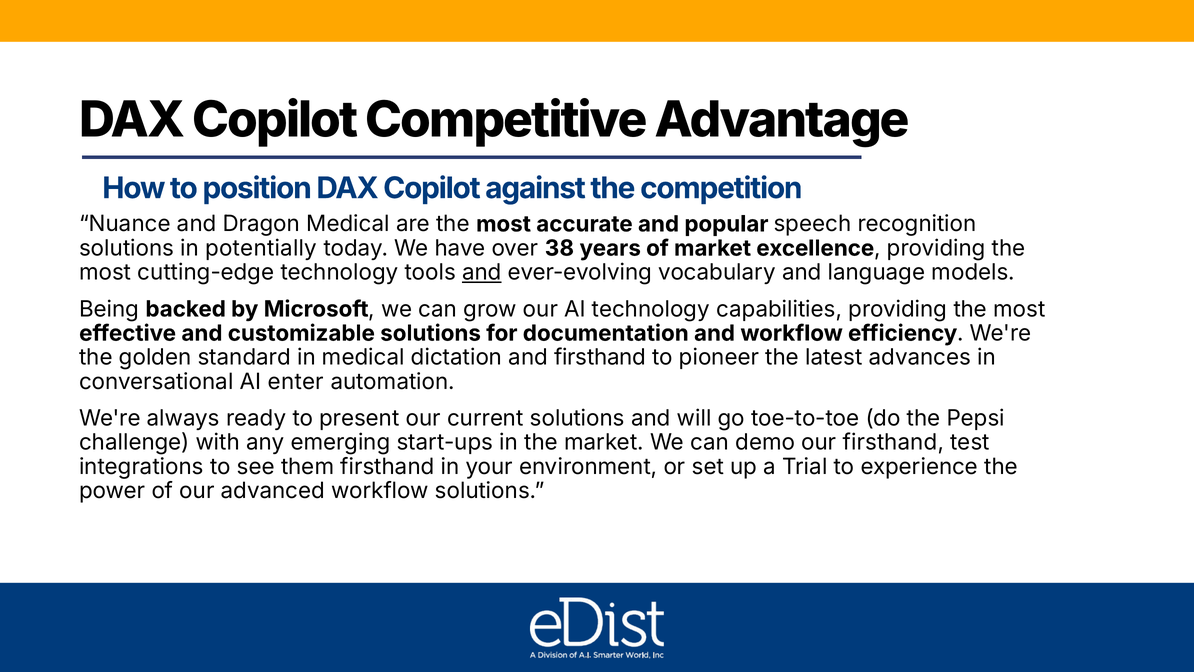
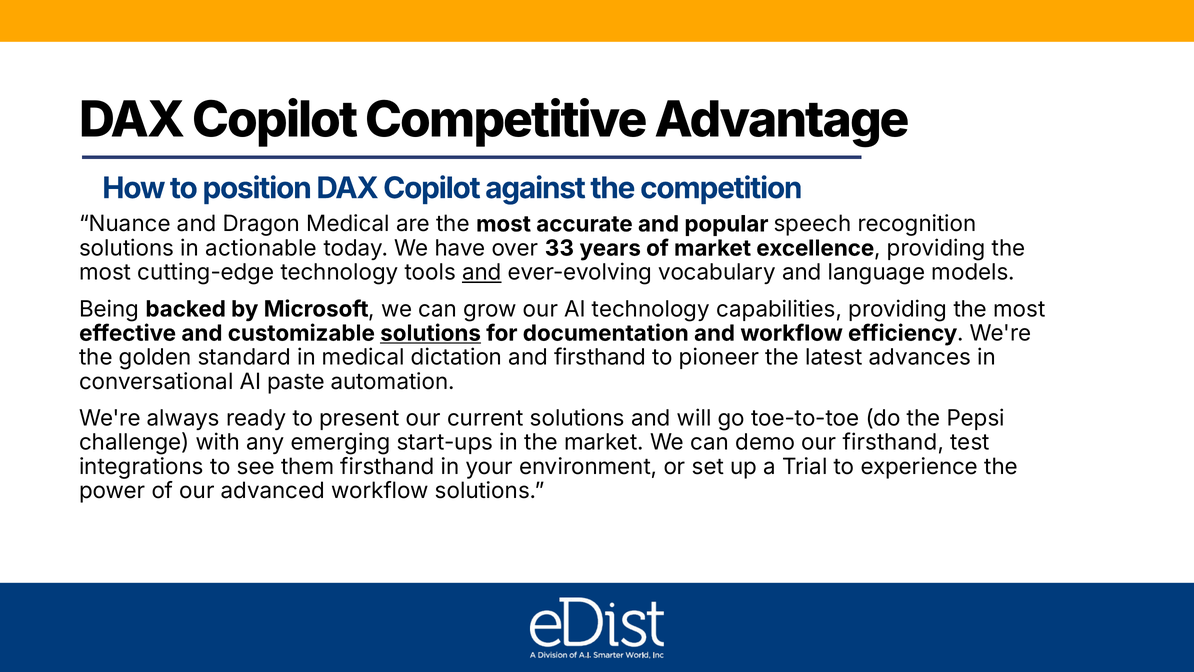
potentially: potentially -> actionable
38: 38 -> 33
solutions at (431, 333) underline: none -> present
enter: enter -> paste
